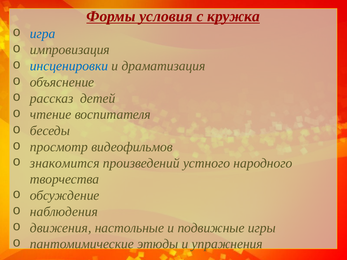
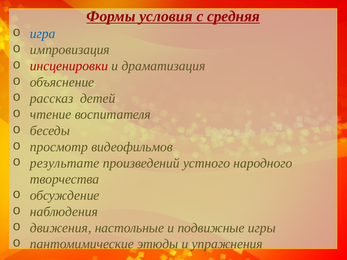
кружка: кружка -> средняя
инсценировки colour: blue -> red
знакомится: знакомится -> результате
